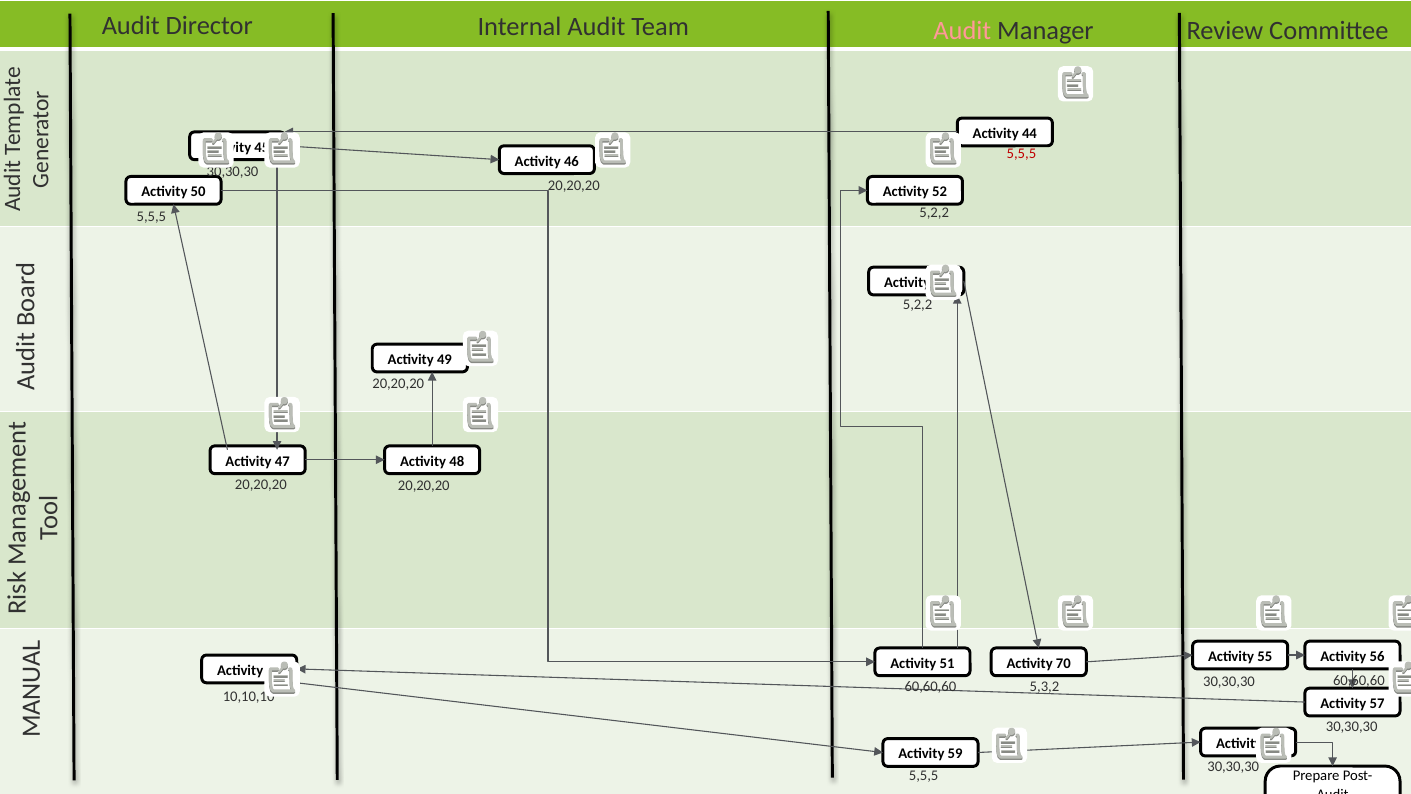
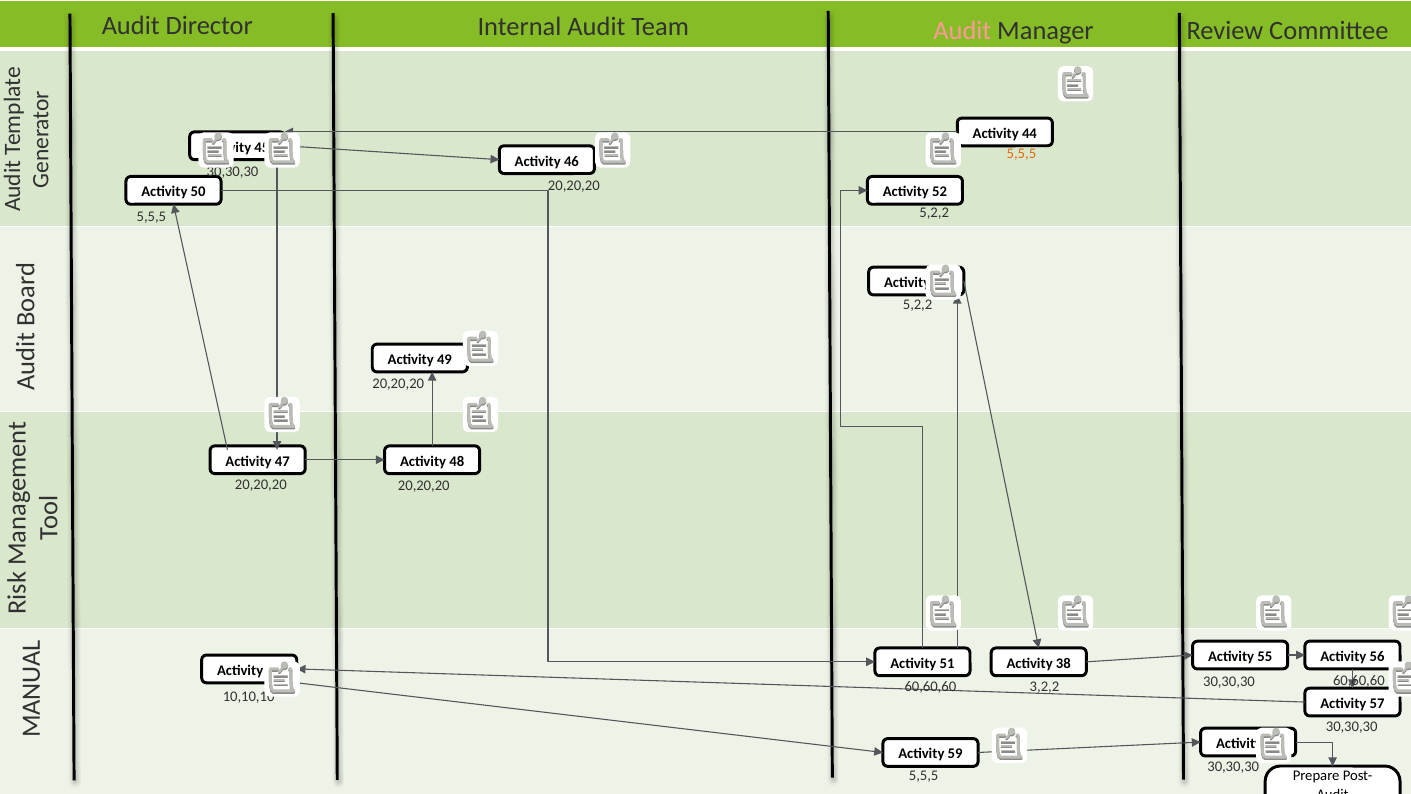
5,5,5 at (1021, 154) colour: red -> orange
70: 70 -> 38
5,3,2: 5,3,2 -> 3,2,2
